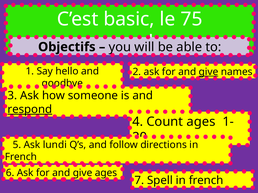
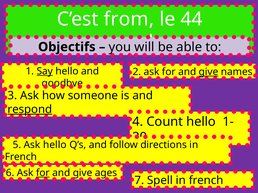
basic: basic -> from
75: 75 -> 44
Say underline: none -> present
Count ages: ages -> hello
Ask lundi: lundi -> hello
for at (43, 173) underline: none -> present
